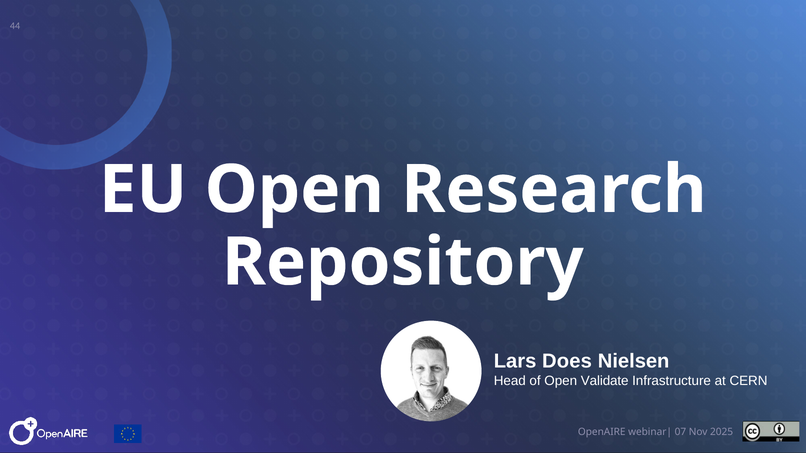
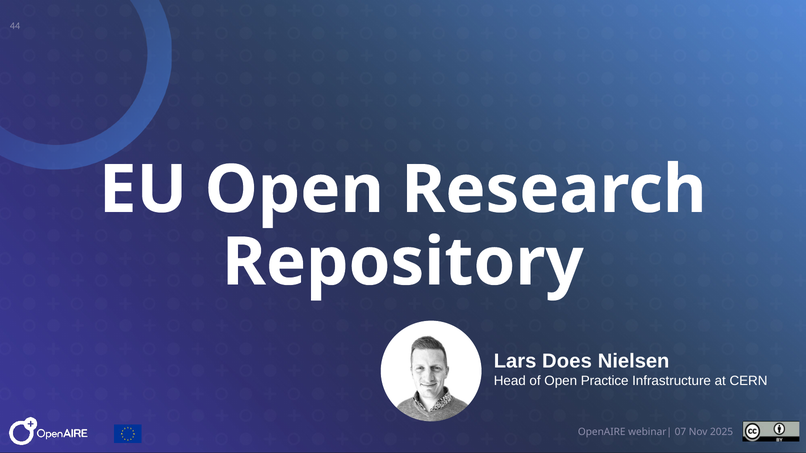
Validate: Validate -> Practice
